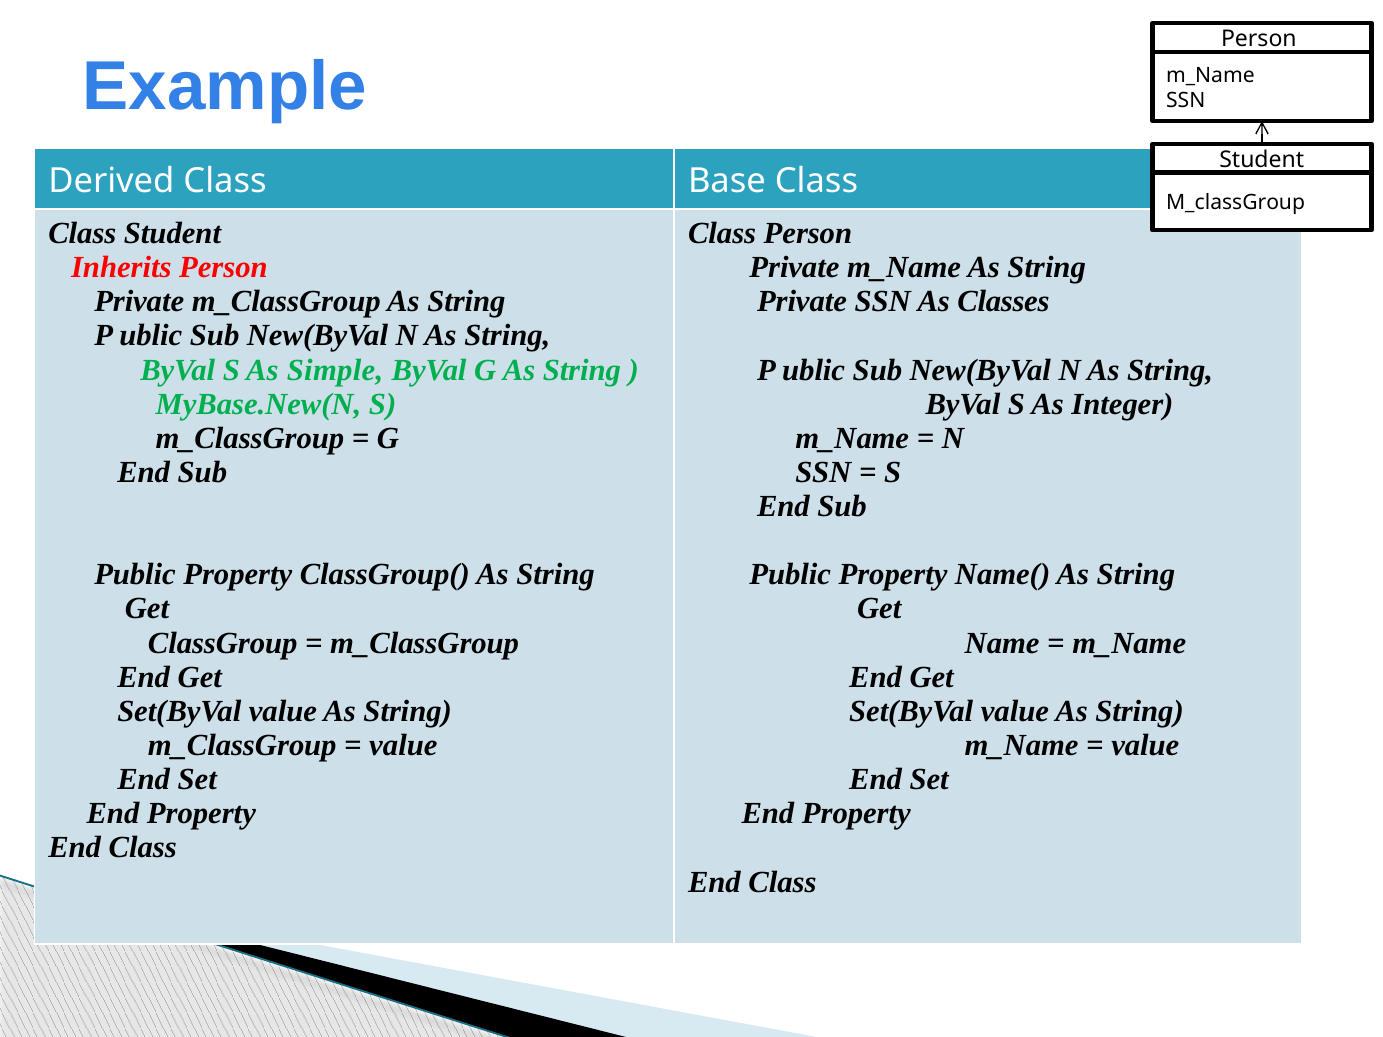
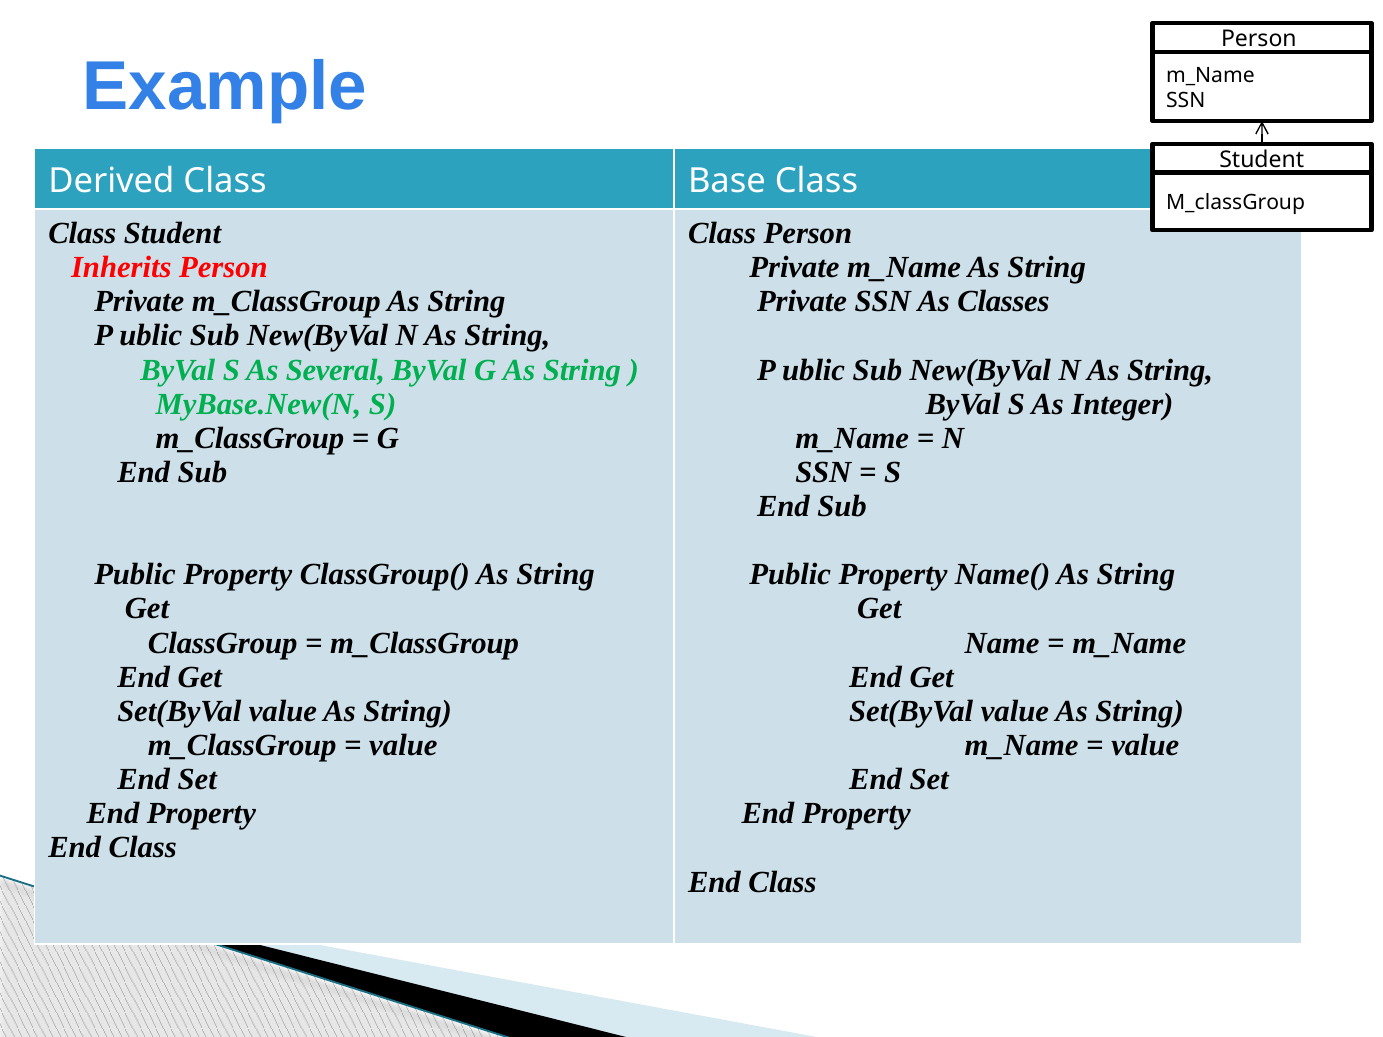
Simple: Simple -> Several
